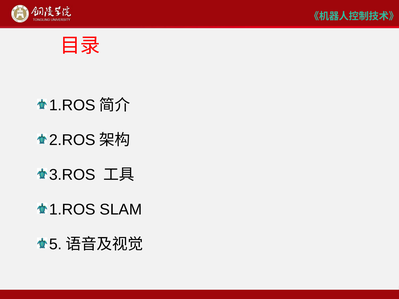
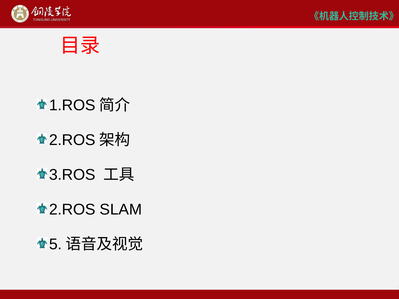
1.ROS at (72, 210): 1.ROS -> 2.ROS
